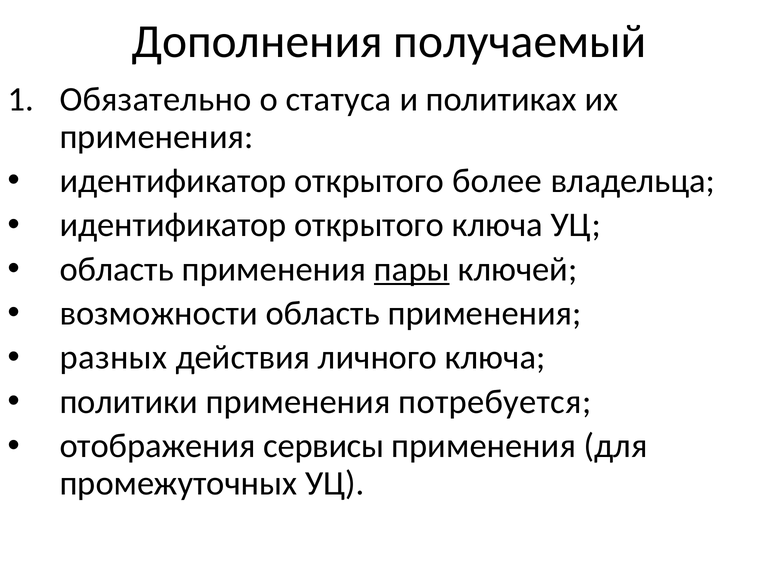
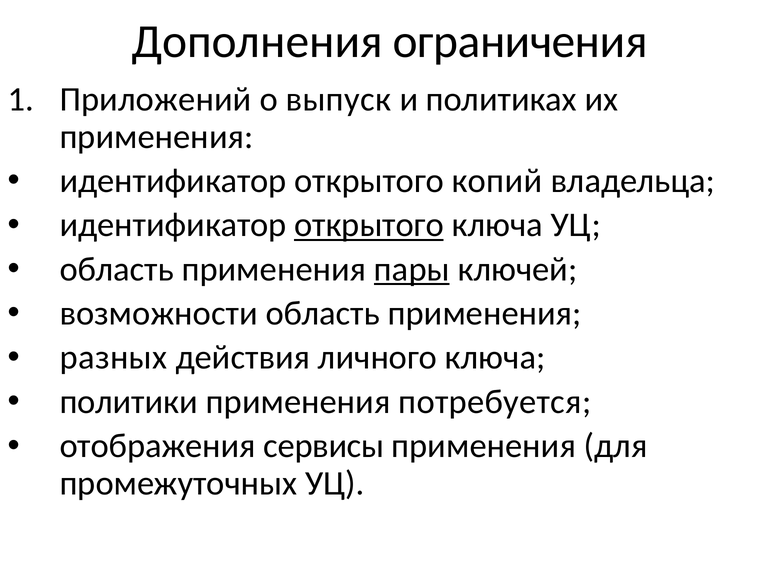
получаемый: получаемый -> ограничения
Обязательно: Обязательно -> Приложений
статуса: статуса -> выпуск
более: более -> копий
открытого at (369, 225) underline: none -> present
